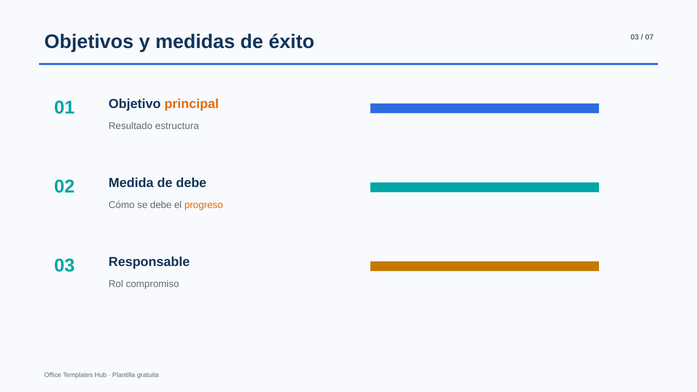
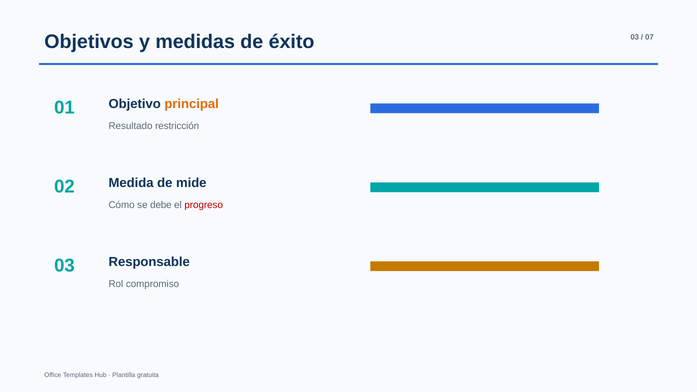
estructura: estructura -> restricción
de debe: debe -> mide
progreso colour: orange -> red
